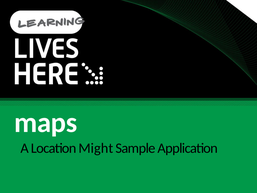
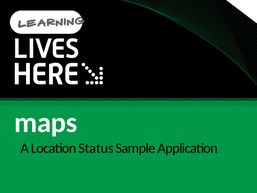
Might: Might -> Status
